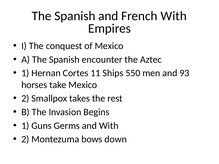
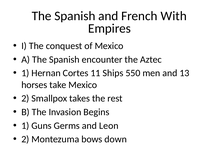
93: 93 -> 13
and With: With -> Leon
